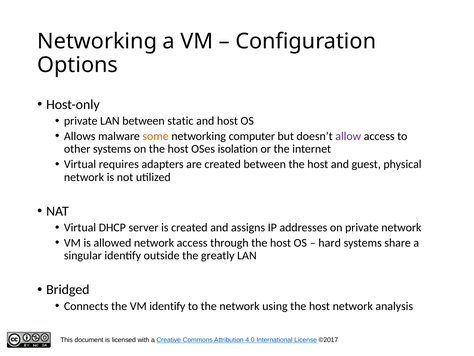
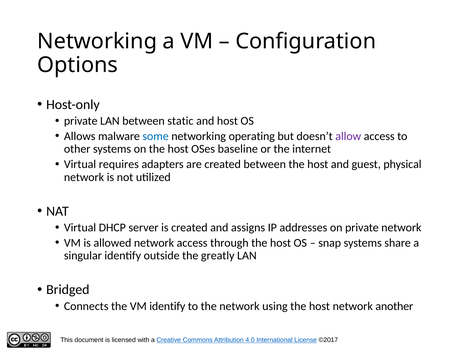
some colour: orange -> blue
computer: computer -> operating
isolation: isolation -> baseline
hard: hard -> snap
analysis: analysis -> another
